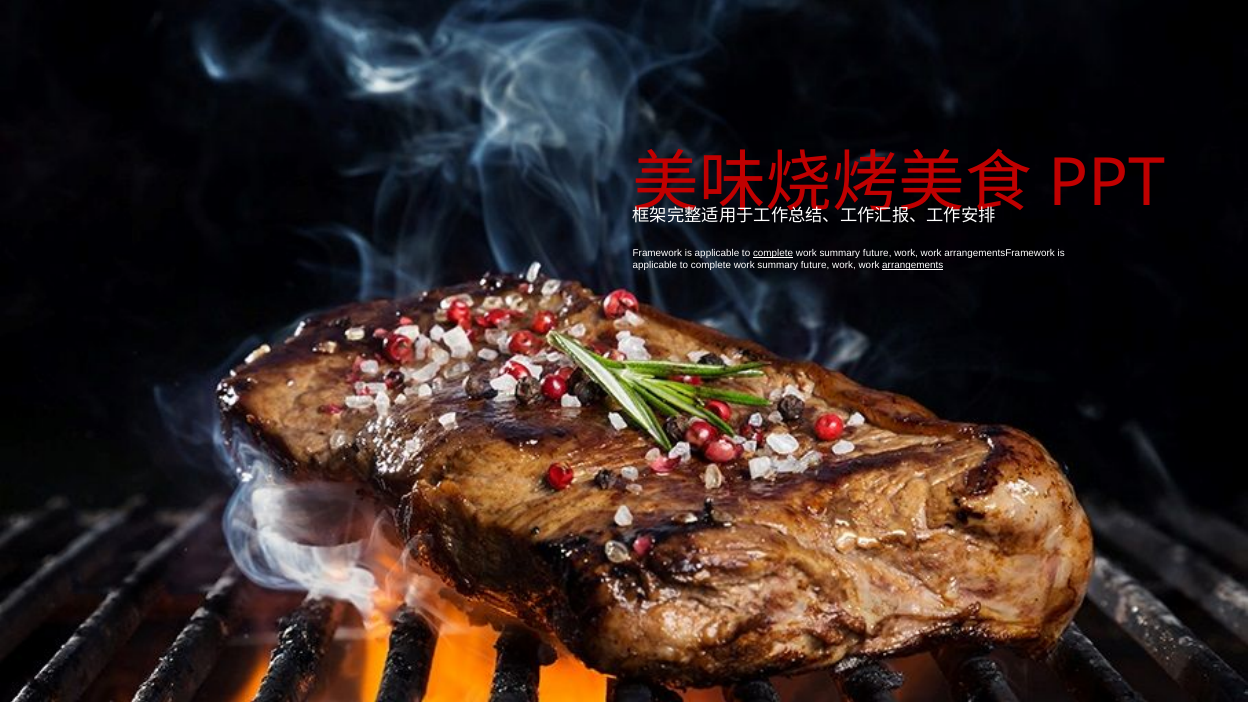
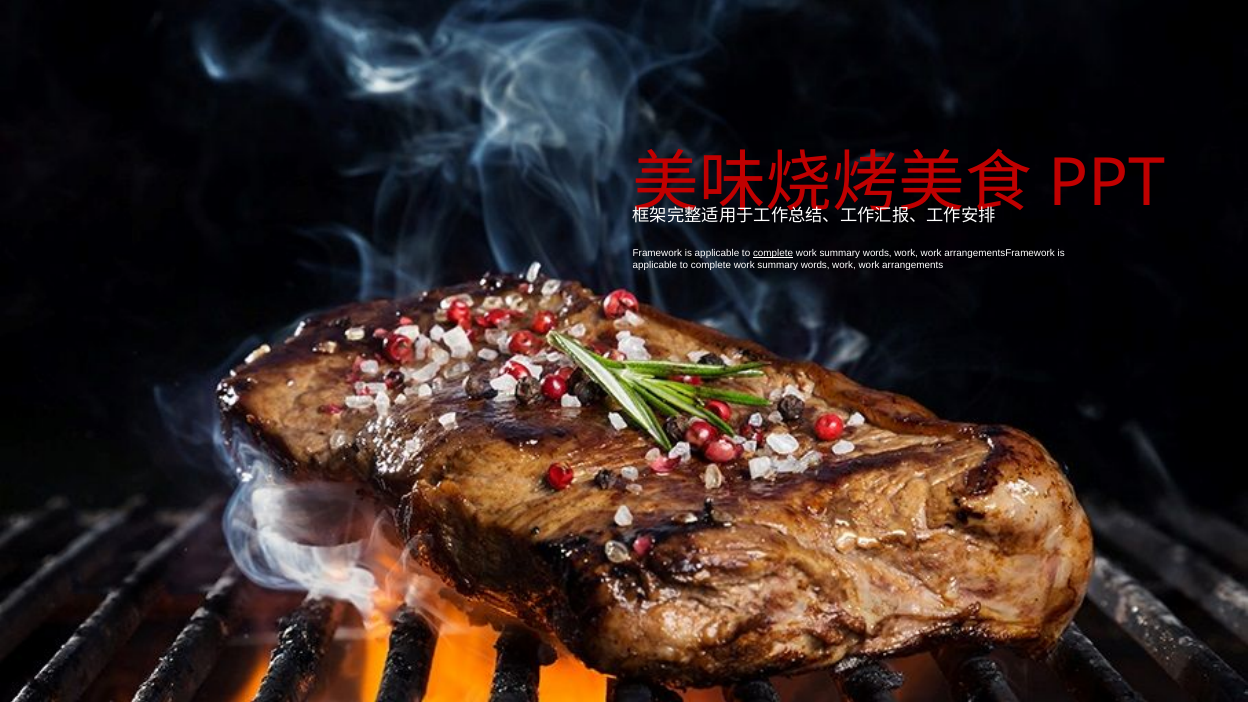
future at (877, 253): future -> words
future at (815, 265): future -> words
arrangements underline: present -> none
